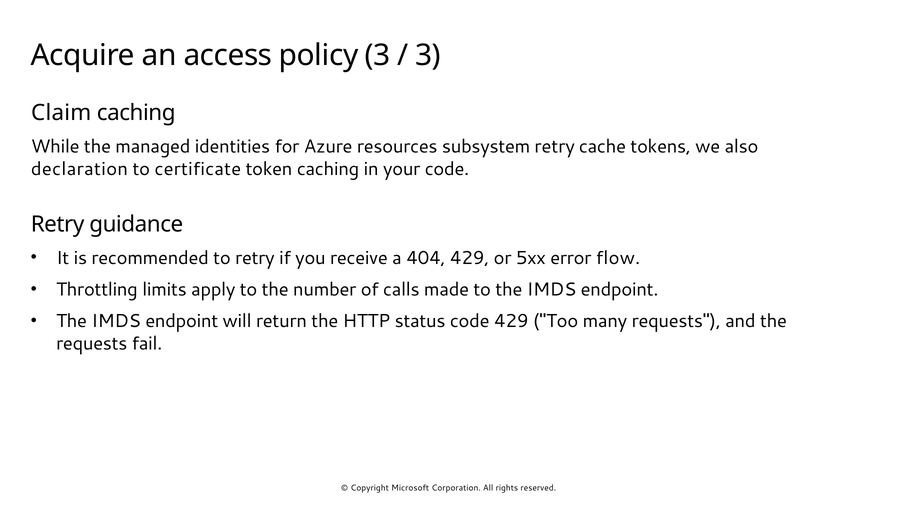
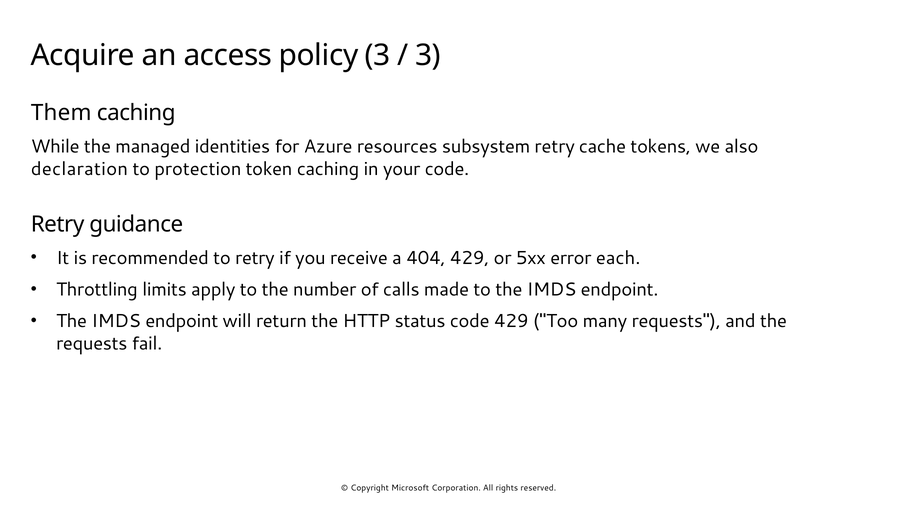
Claim: Claim -> Them
certificate: certificate -> protection
flow: flow -> each
